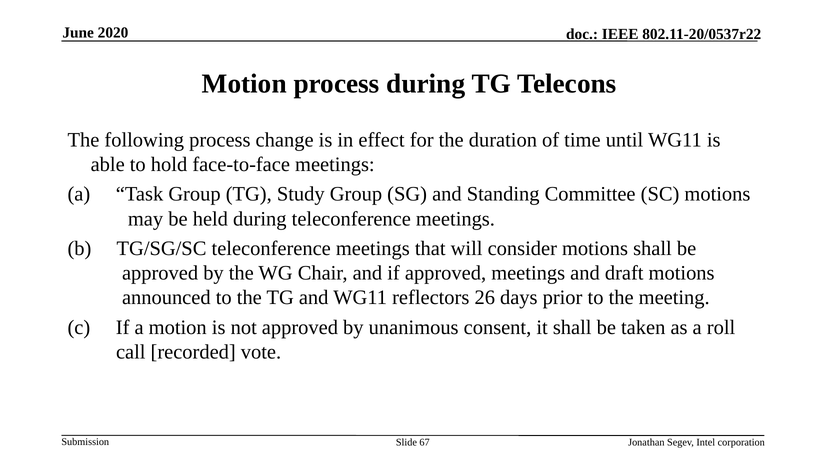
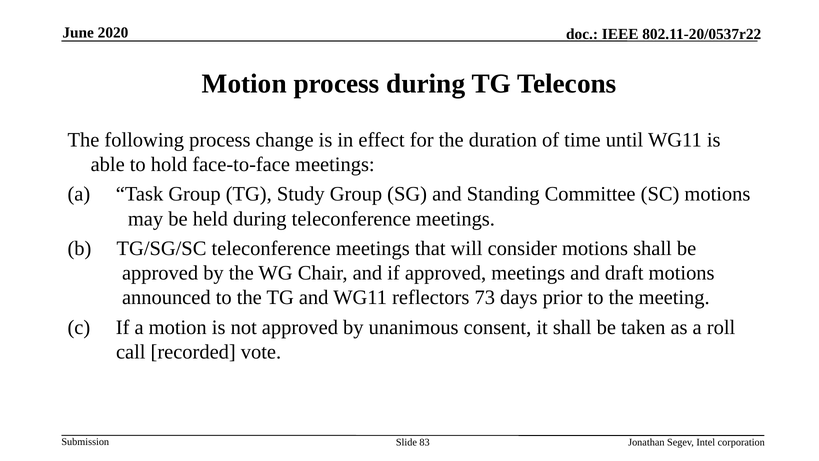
26: 26 -> 73
67: 67 -> 83
